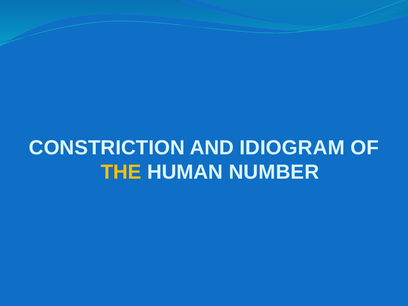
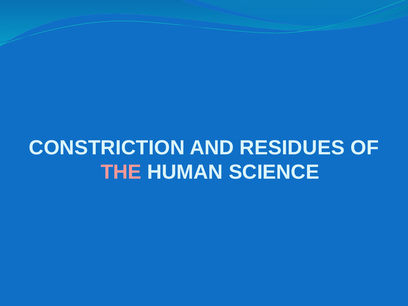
IDIOGRAM: IDIOGRAM -> RESIDUES
THE colour: yellow -> pink
NUMBER: NUMBER -> SCIENCE
